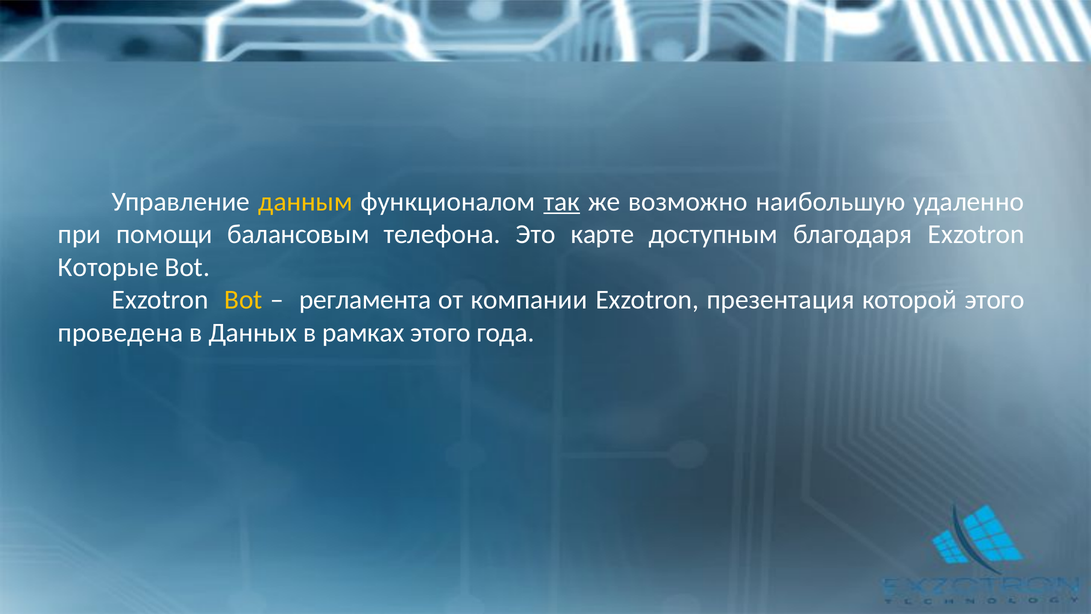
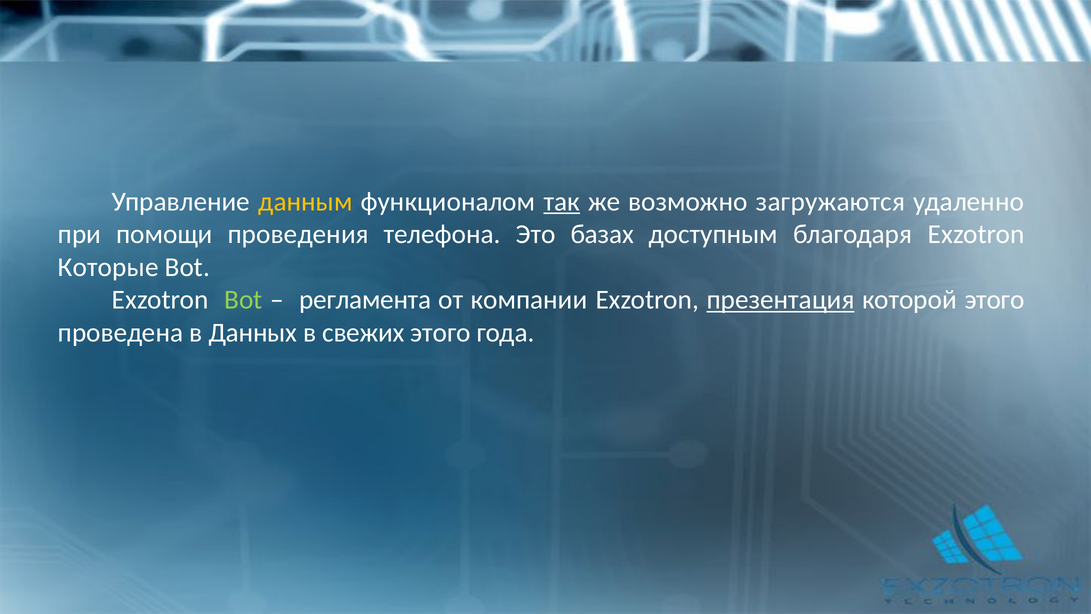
наибольшую: наибольшую -> загружаются
балансовым: балансовым -> проведения
карте: карте -> базах
Bot at (243, 300) colour: yellow -> light green
презентация underline: none -> present
рамках: рамках -> свежих
